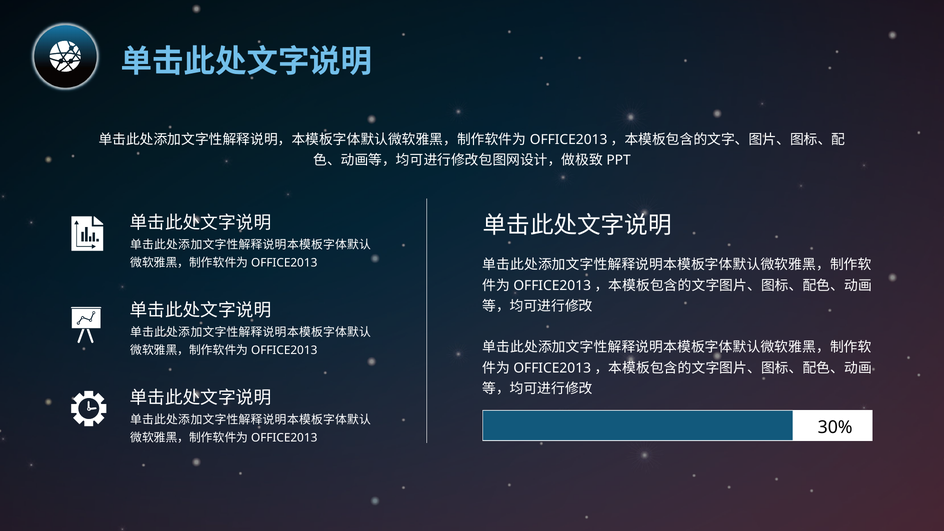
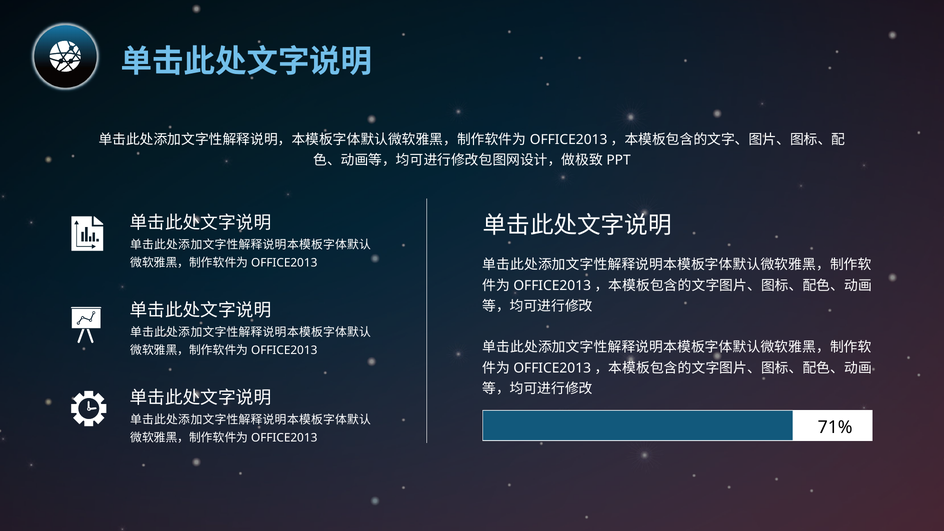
30%: 30% -> 71%
